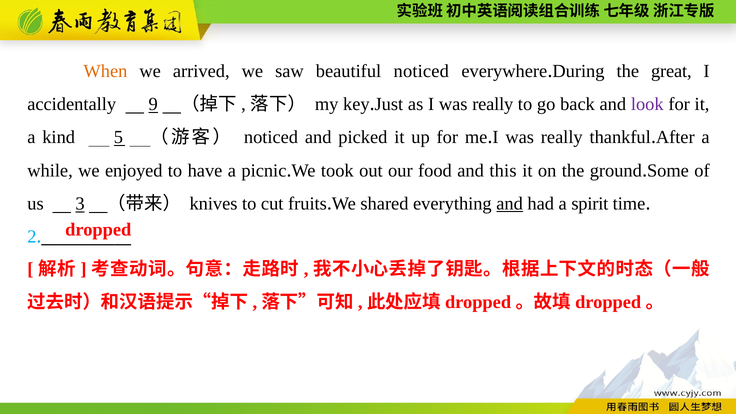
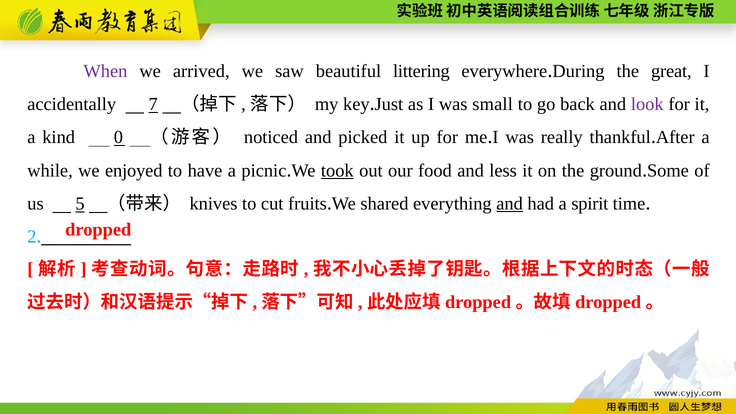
When colour: orange -> purple
beautiful noticed: noticed -> littering
9: 9 -> 7
as I was really: really -> small
5: 5 -> 0
took underline: none -> present
this: this -> less
3: 3 -> 5
